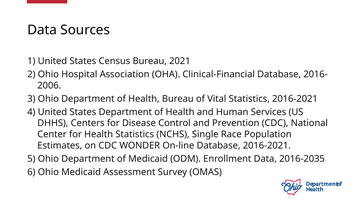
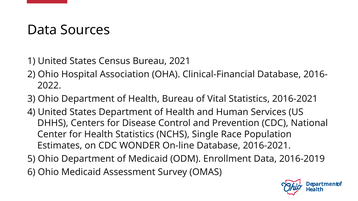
2006: 2006 -> 2022
2016-2035: 2016-2035 -> 2016-2019
